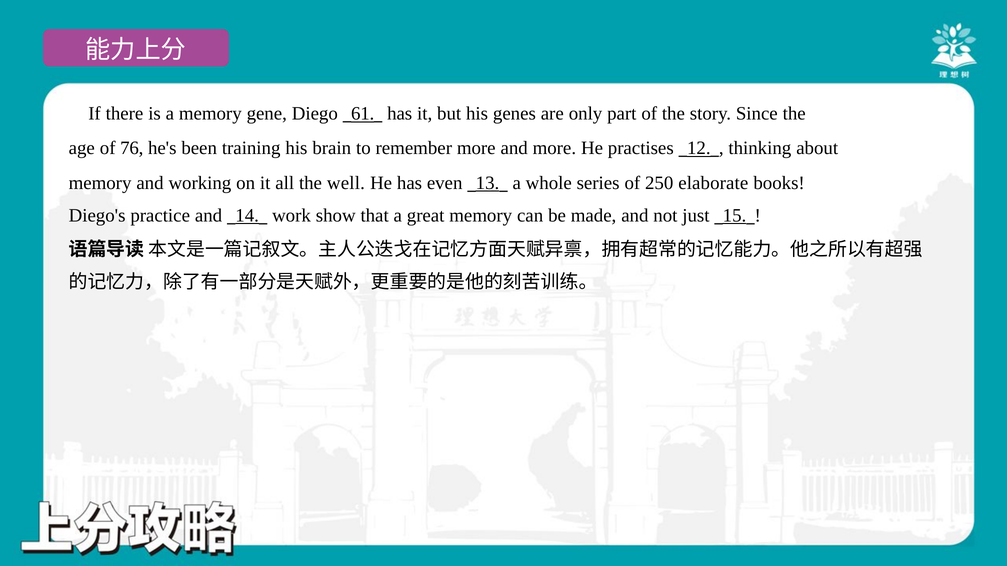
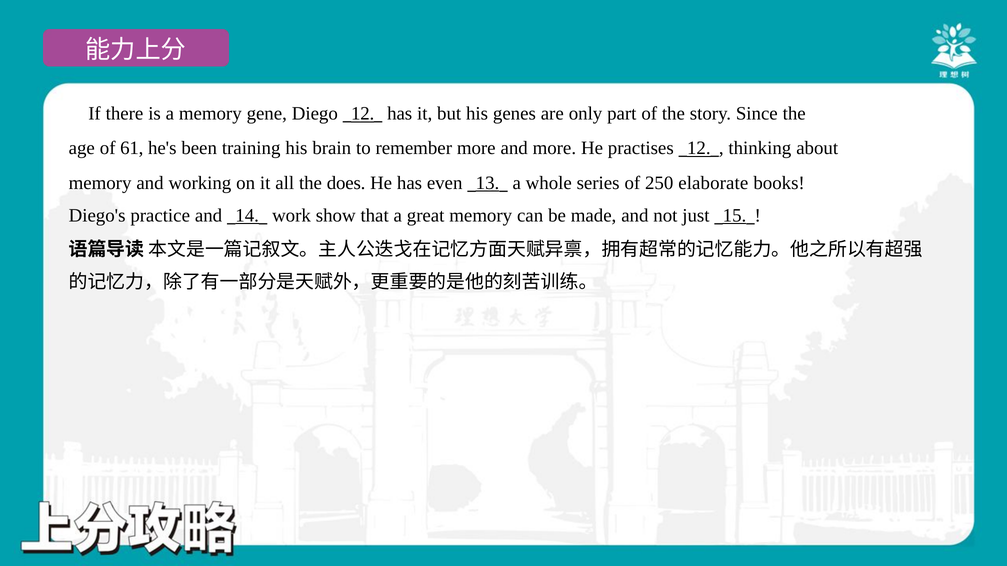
61 at (363, 114): 61 -> 12
76: 76 -> 61
well: well -> does
